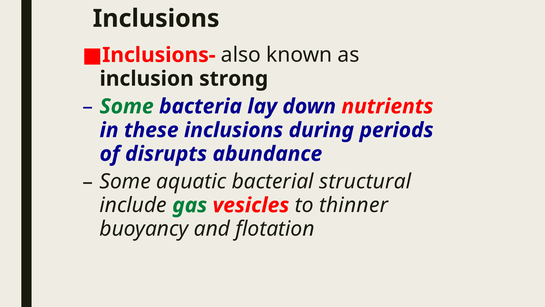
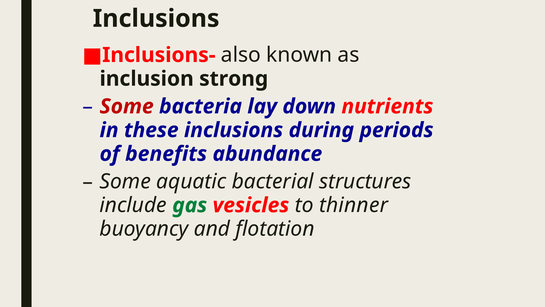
Some at (127, 106) colour: green -> red
disrupts: disrupts -> benefits
structural: structural -> structures
